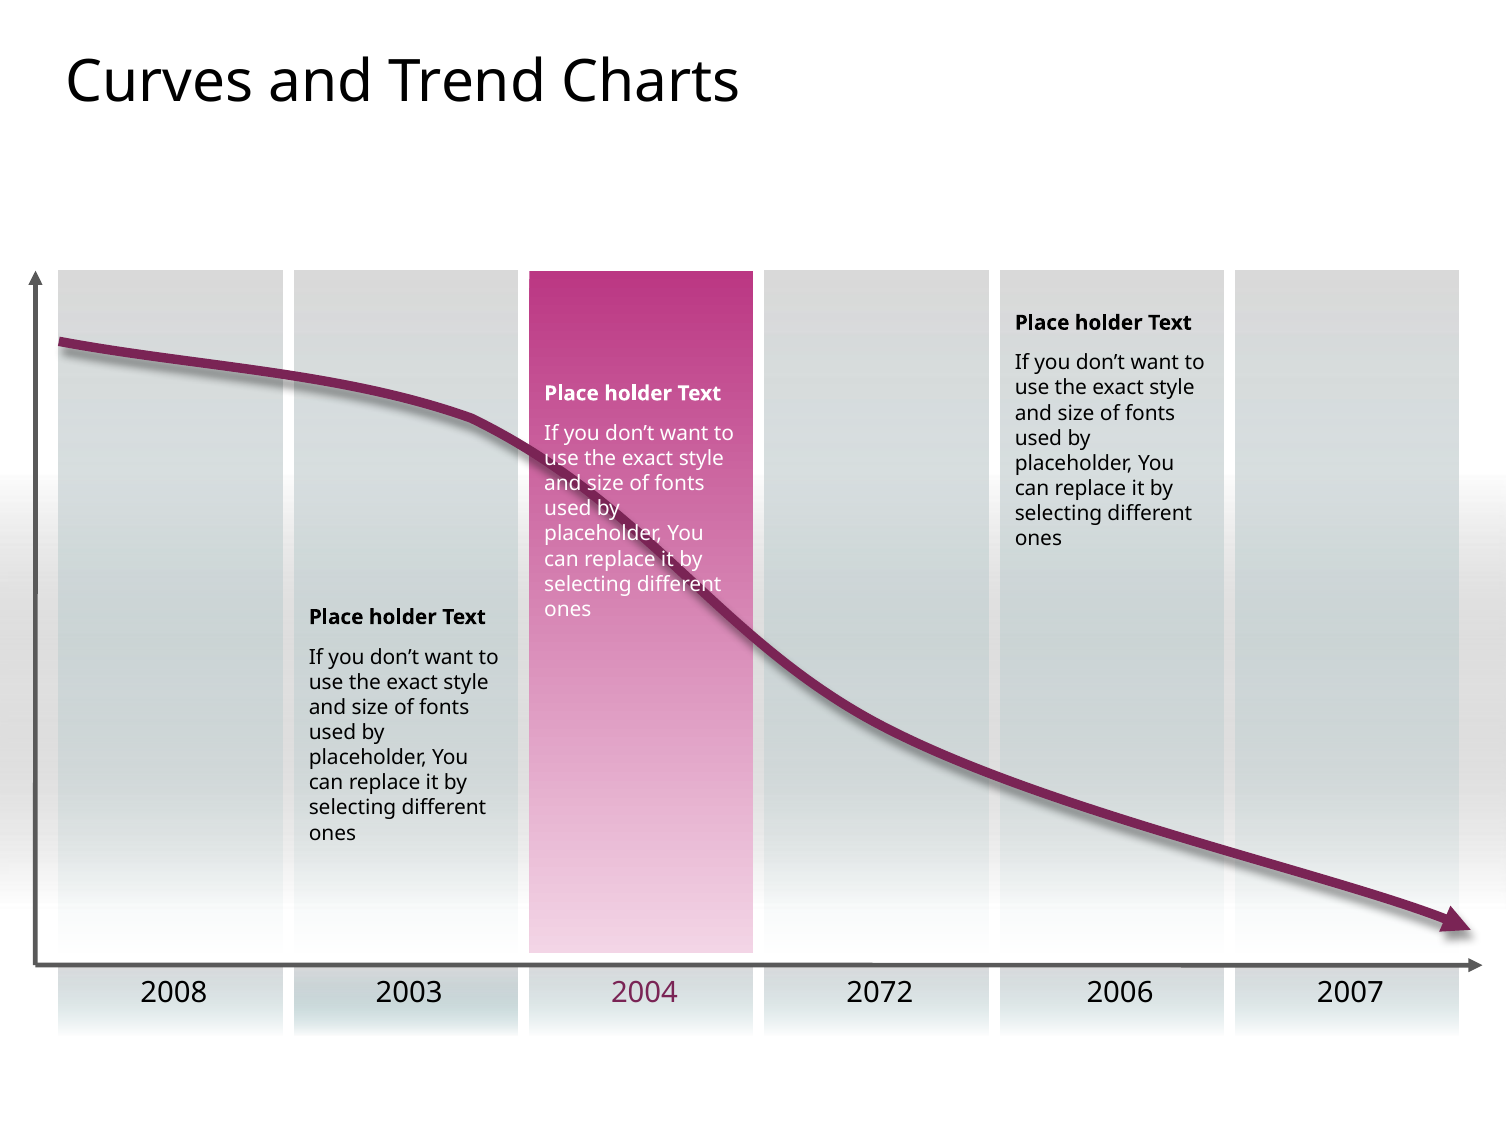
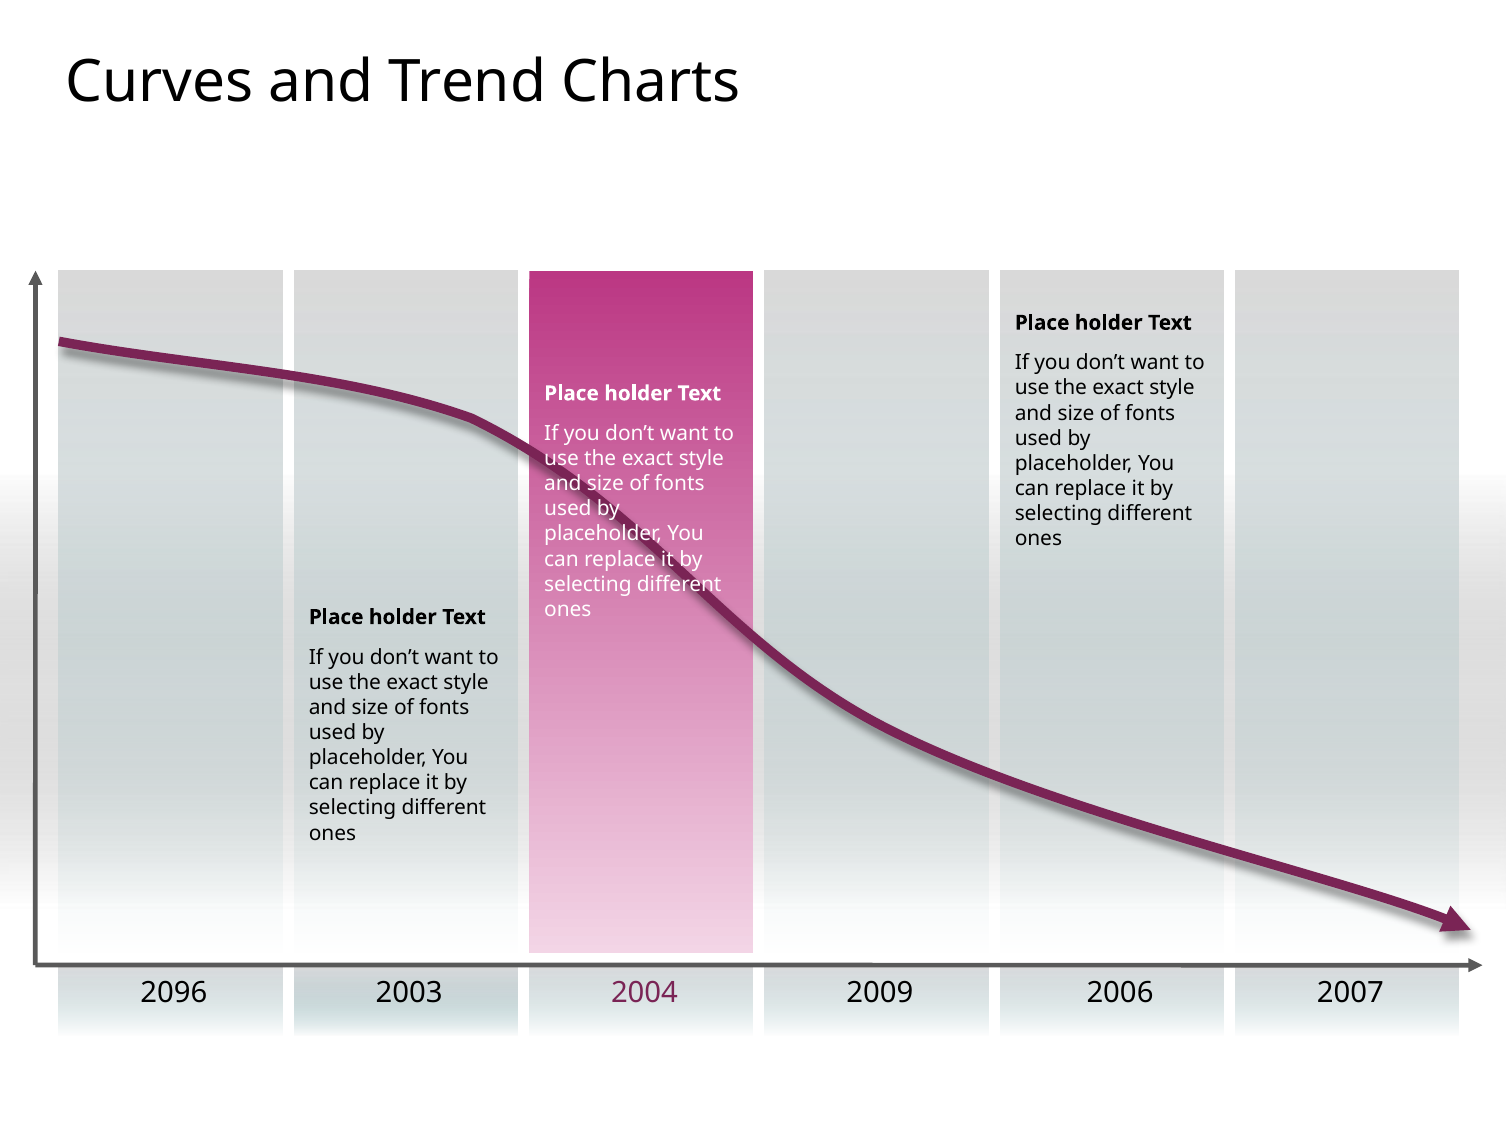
2008: 2008 -> 2096
2072: 2072 -> 2009
